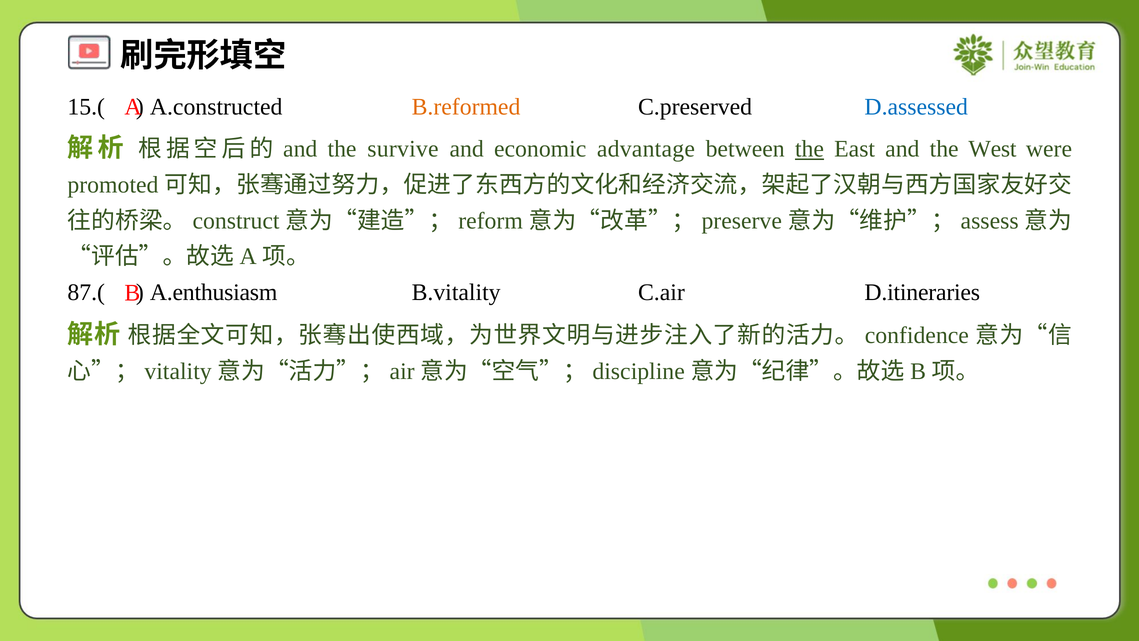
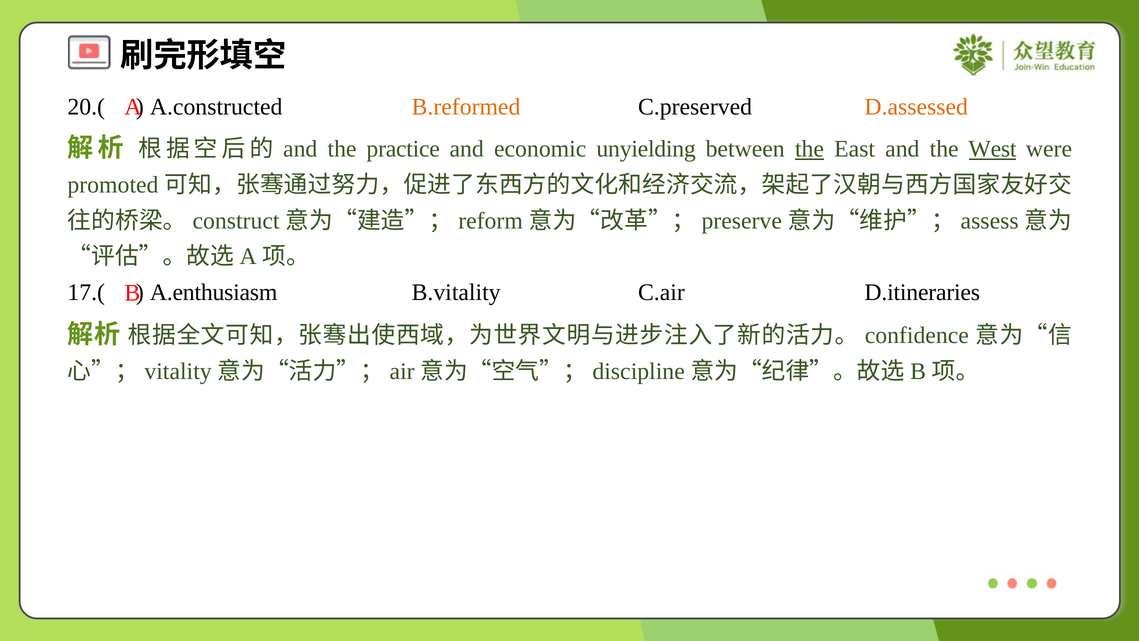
15.(: 15.( -> 20.(
D.assessed colour: blue -> orange
survive: survive -> practice
advantage: advantage -> unyielding
West underline: none -> present
87.(: 87.( -> 17.(
